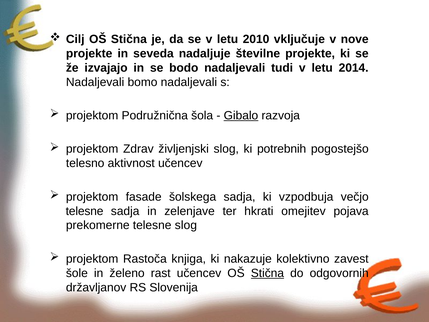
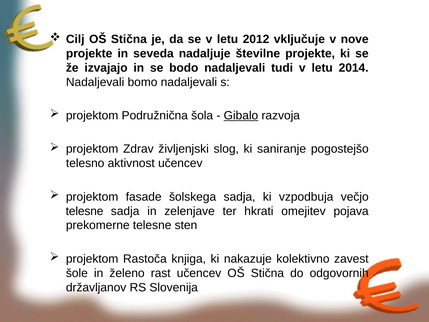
2010: 2010 -> 2012
potrebnih: potrebnih -> saniranje
telesne slog: slog -> sten
Stična at (267, 273) underline: present -> none
